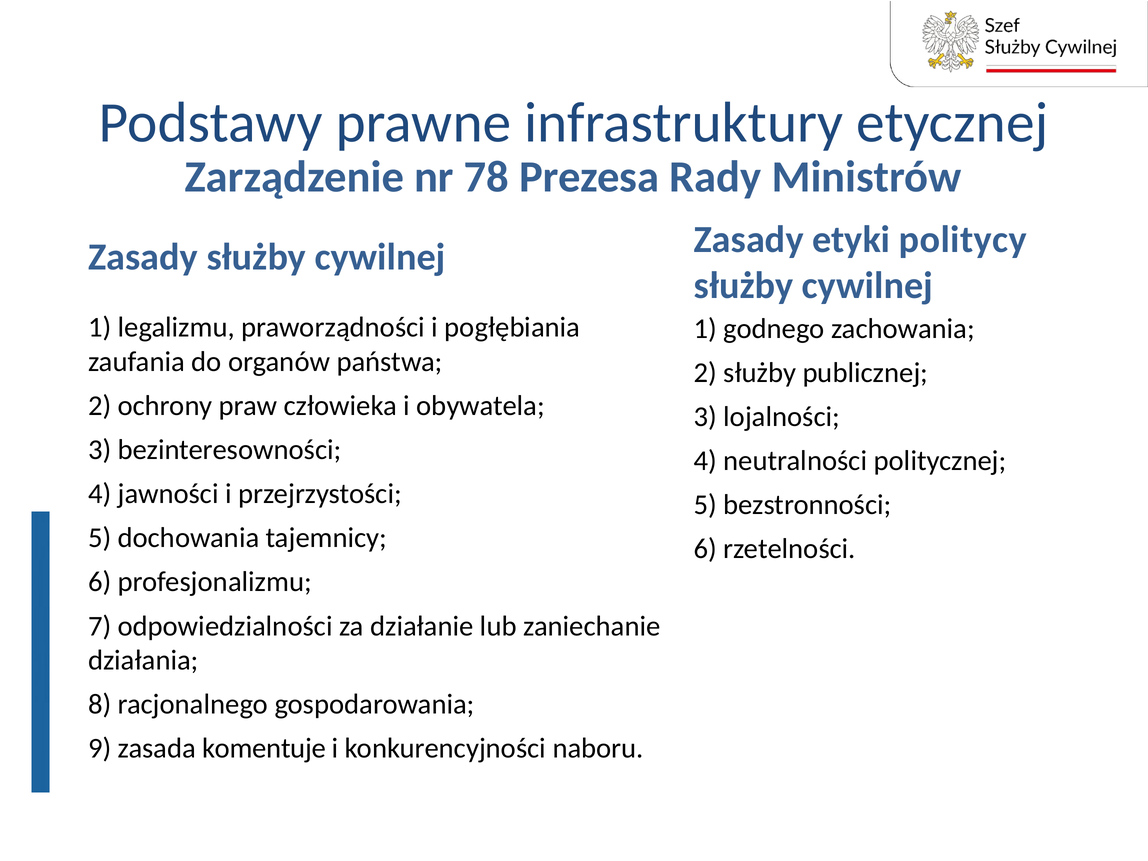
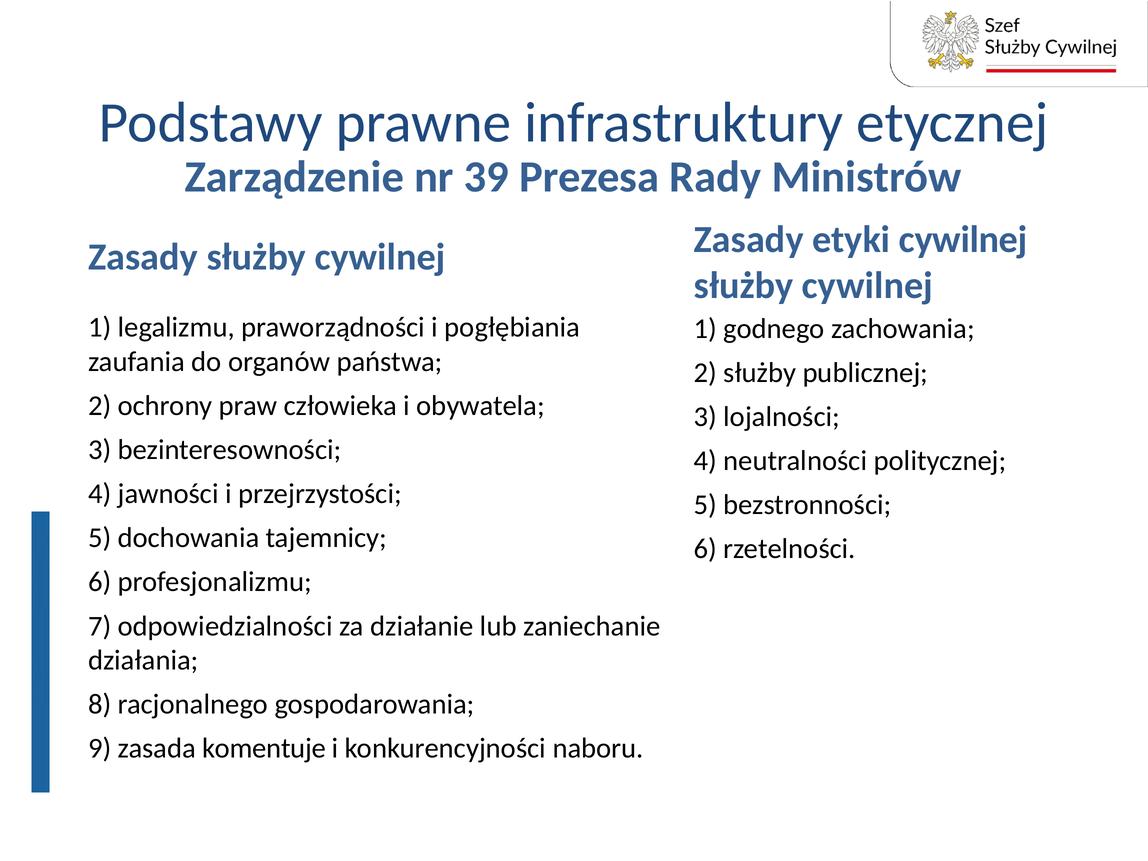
78: 78 -> 39
etyki politycy: politycy -> cywilnej
